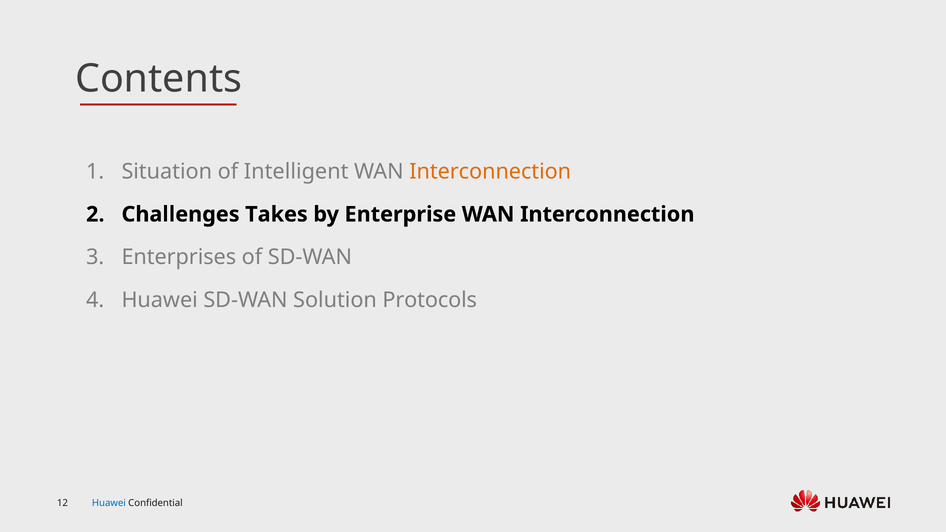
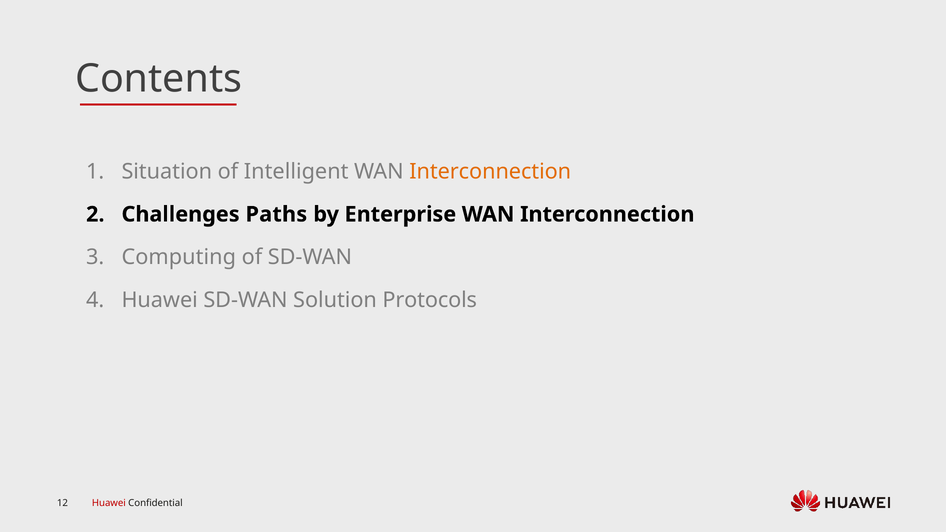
Takes: Takes -> Paths
Enterprises: Enterprises -> Computing
Huawei at (109, 503) colour: blue -> red
